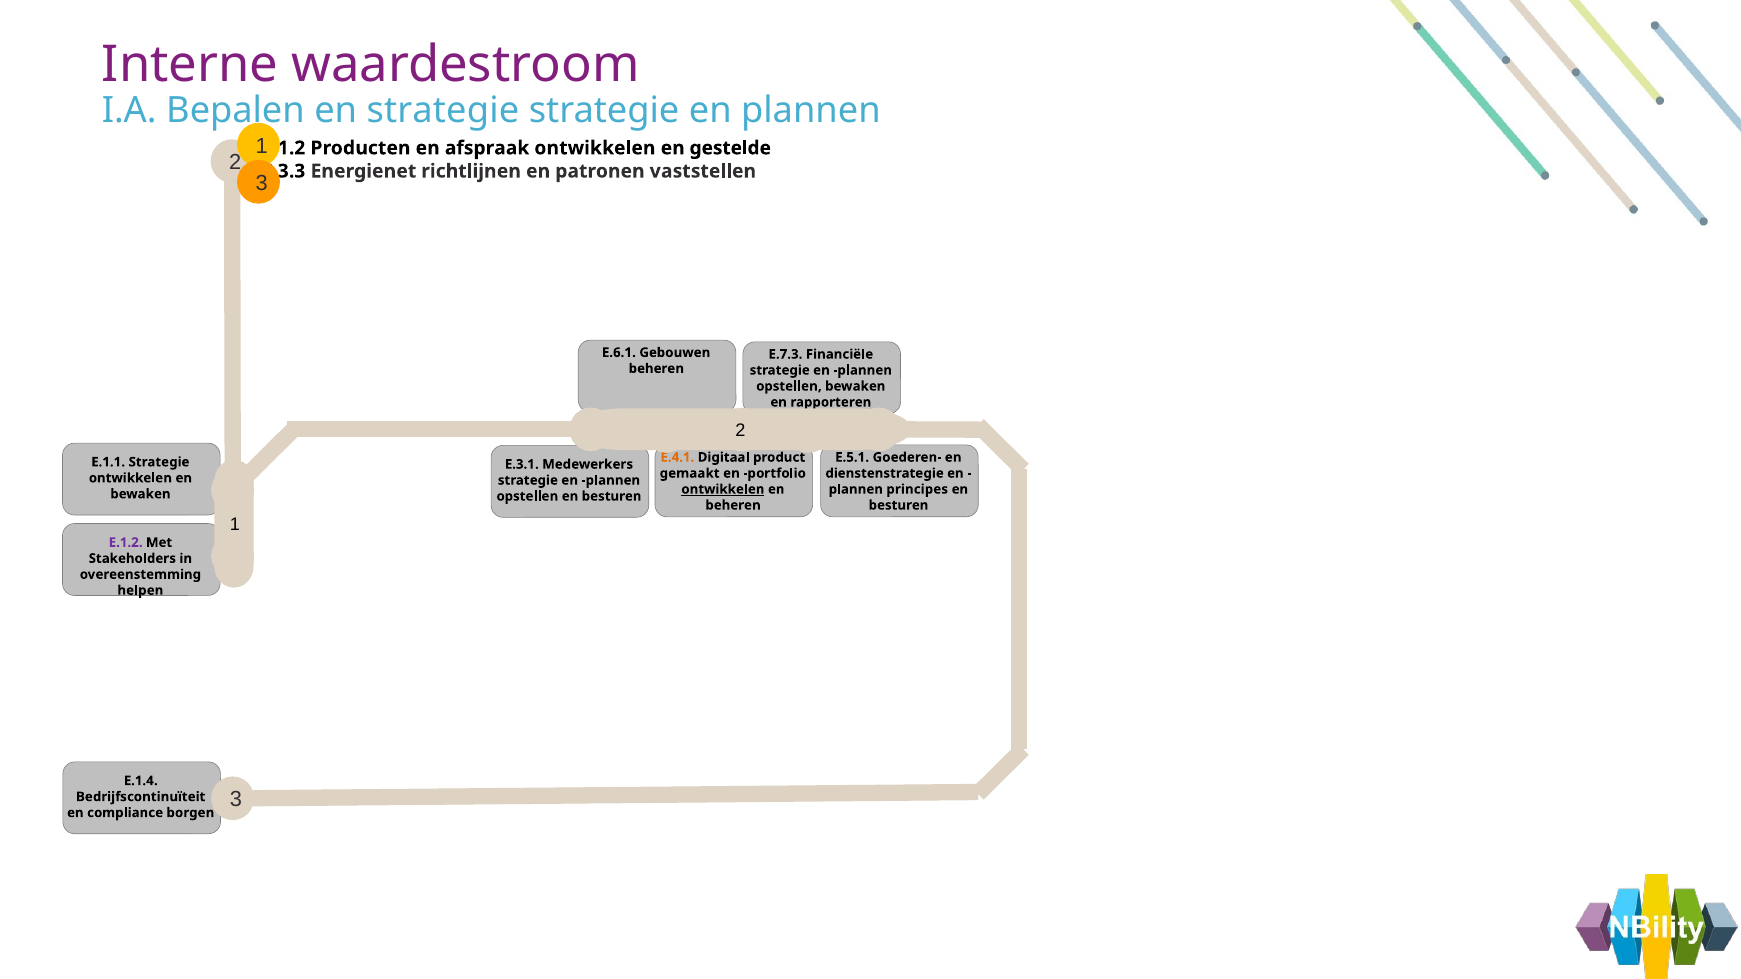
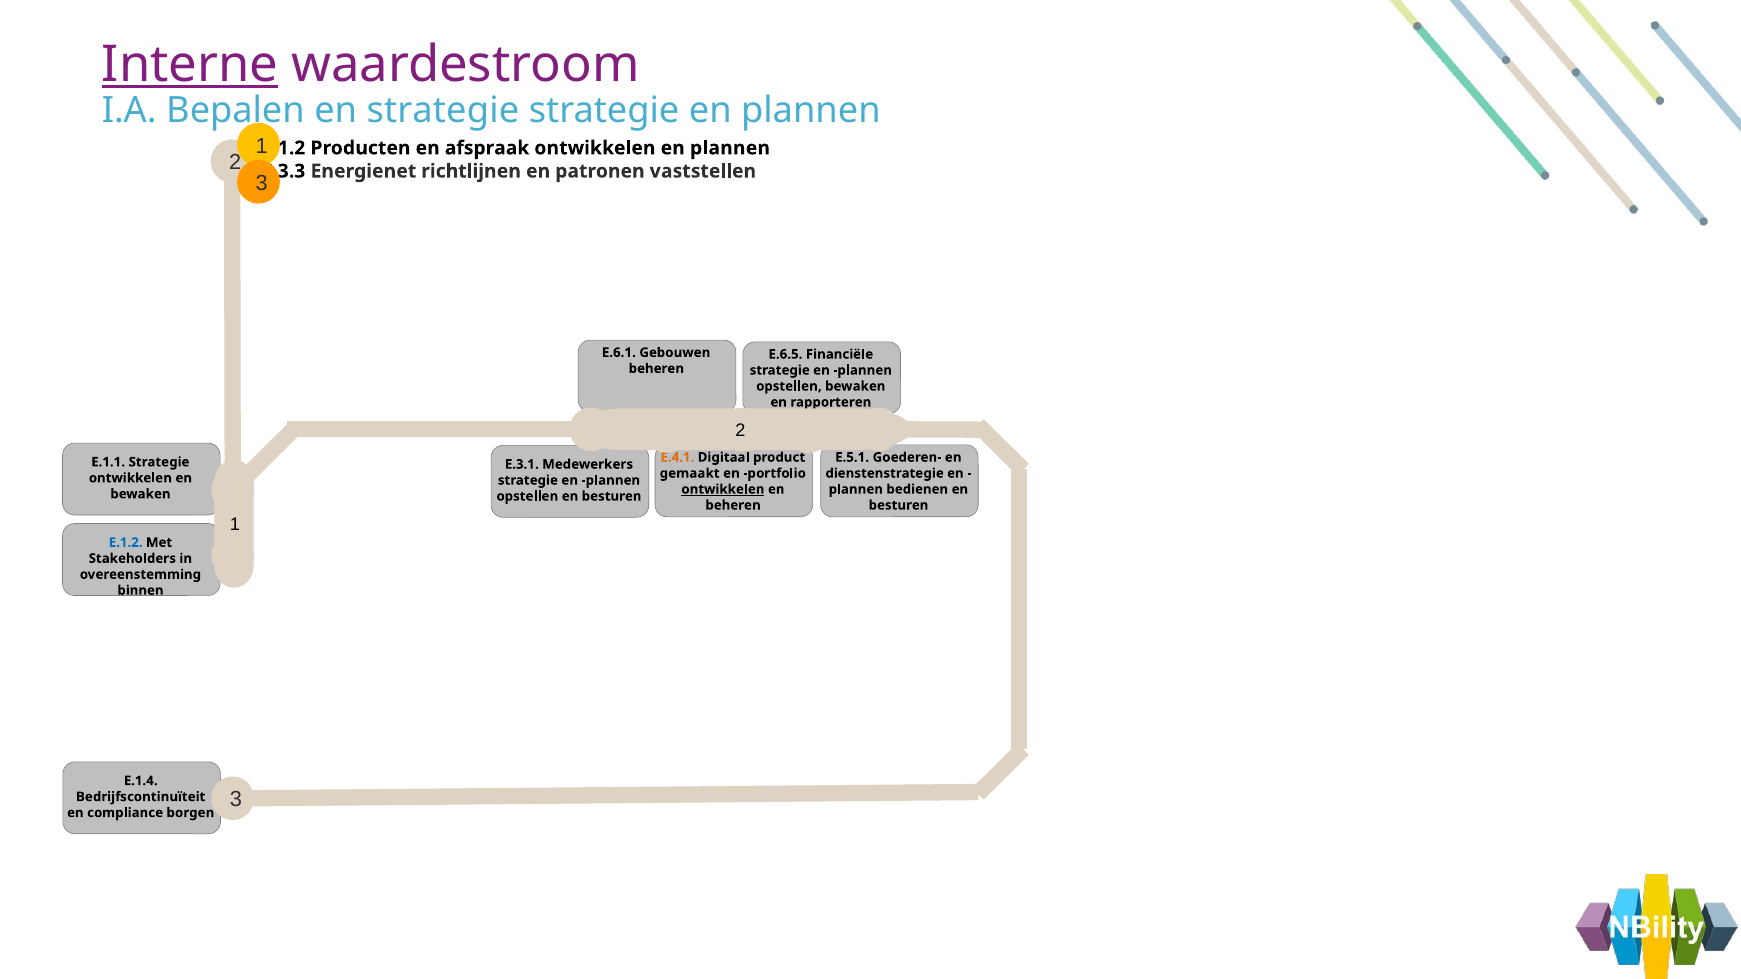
Interne underline: none -> present
ontwikkelen en gestelde: gestelde -> plannen
E.7.3: E.7.3 -> E.6.5
principes: principes -> bedienen
E.1.2 colour: purple -> blue
helpen: helpen -> binnen
